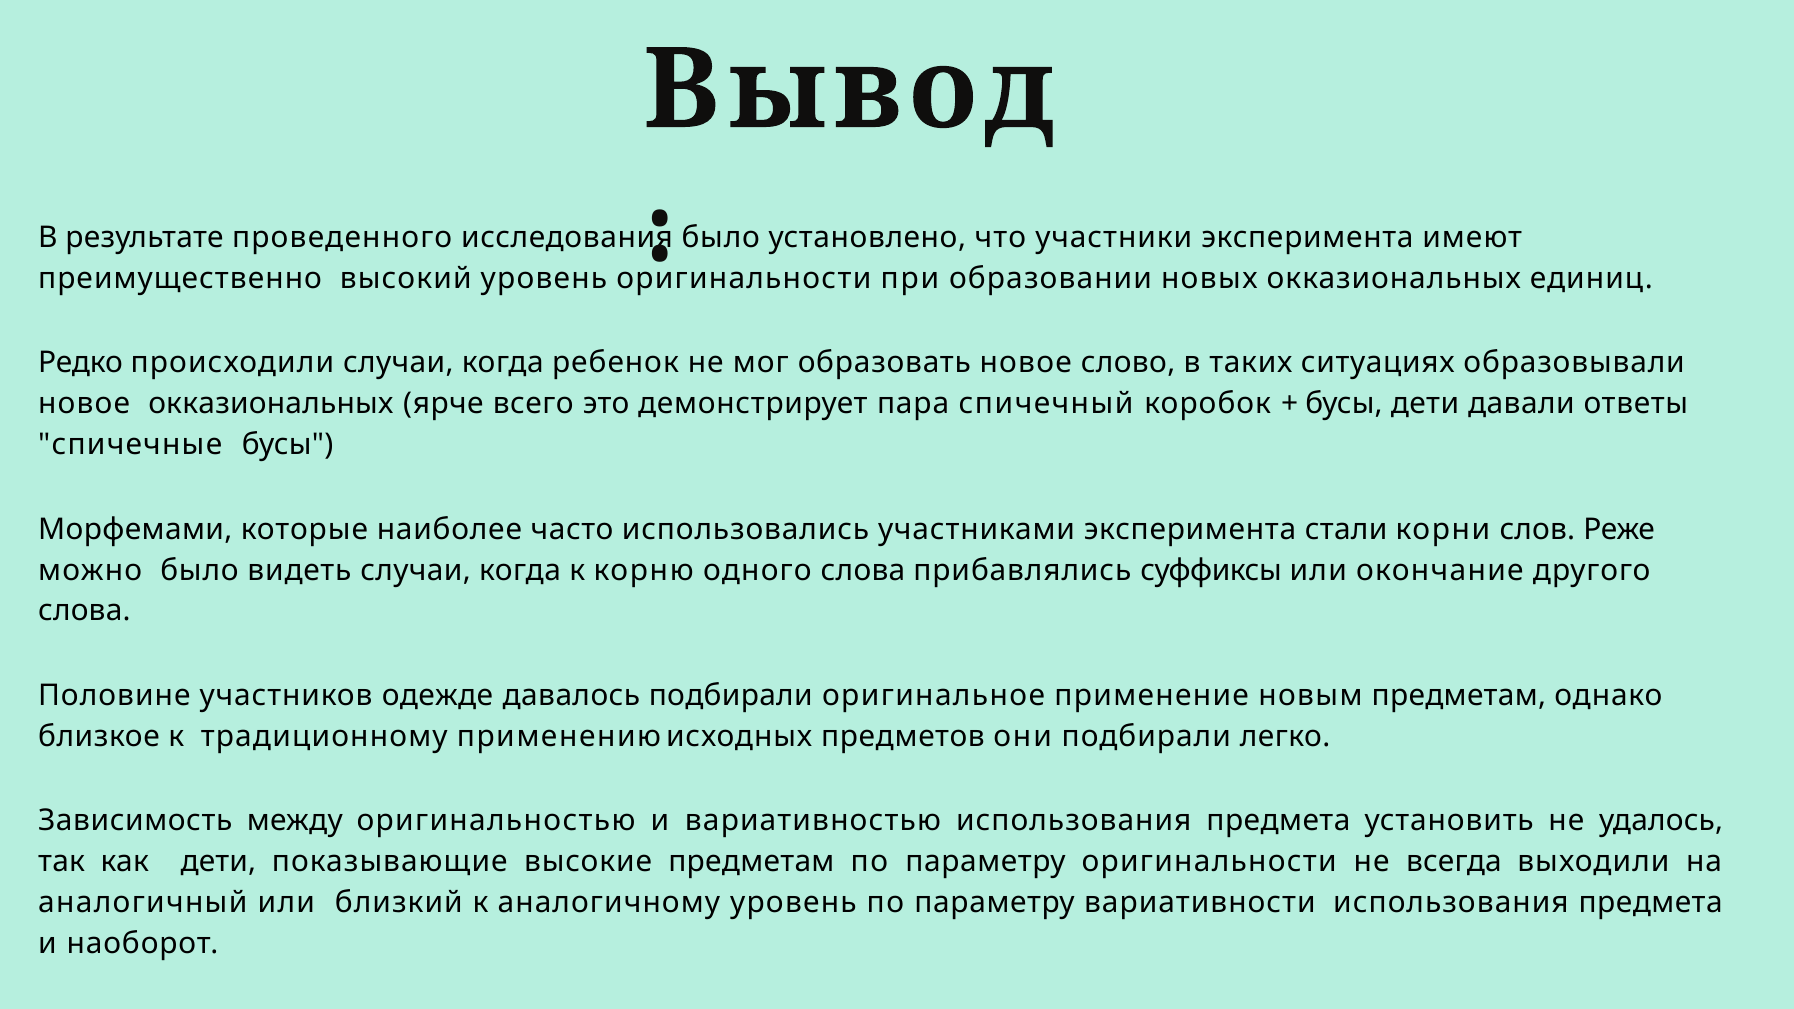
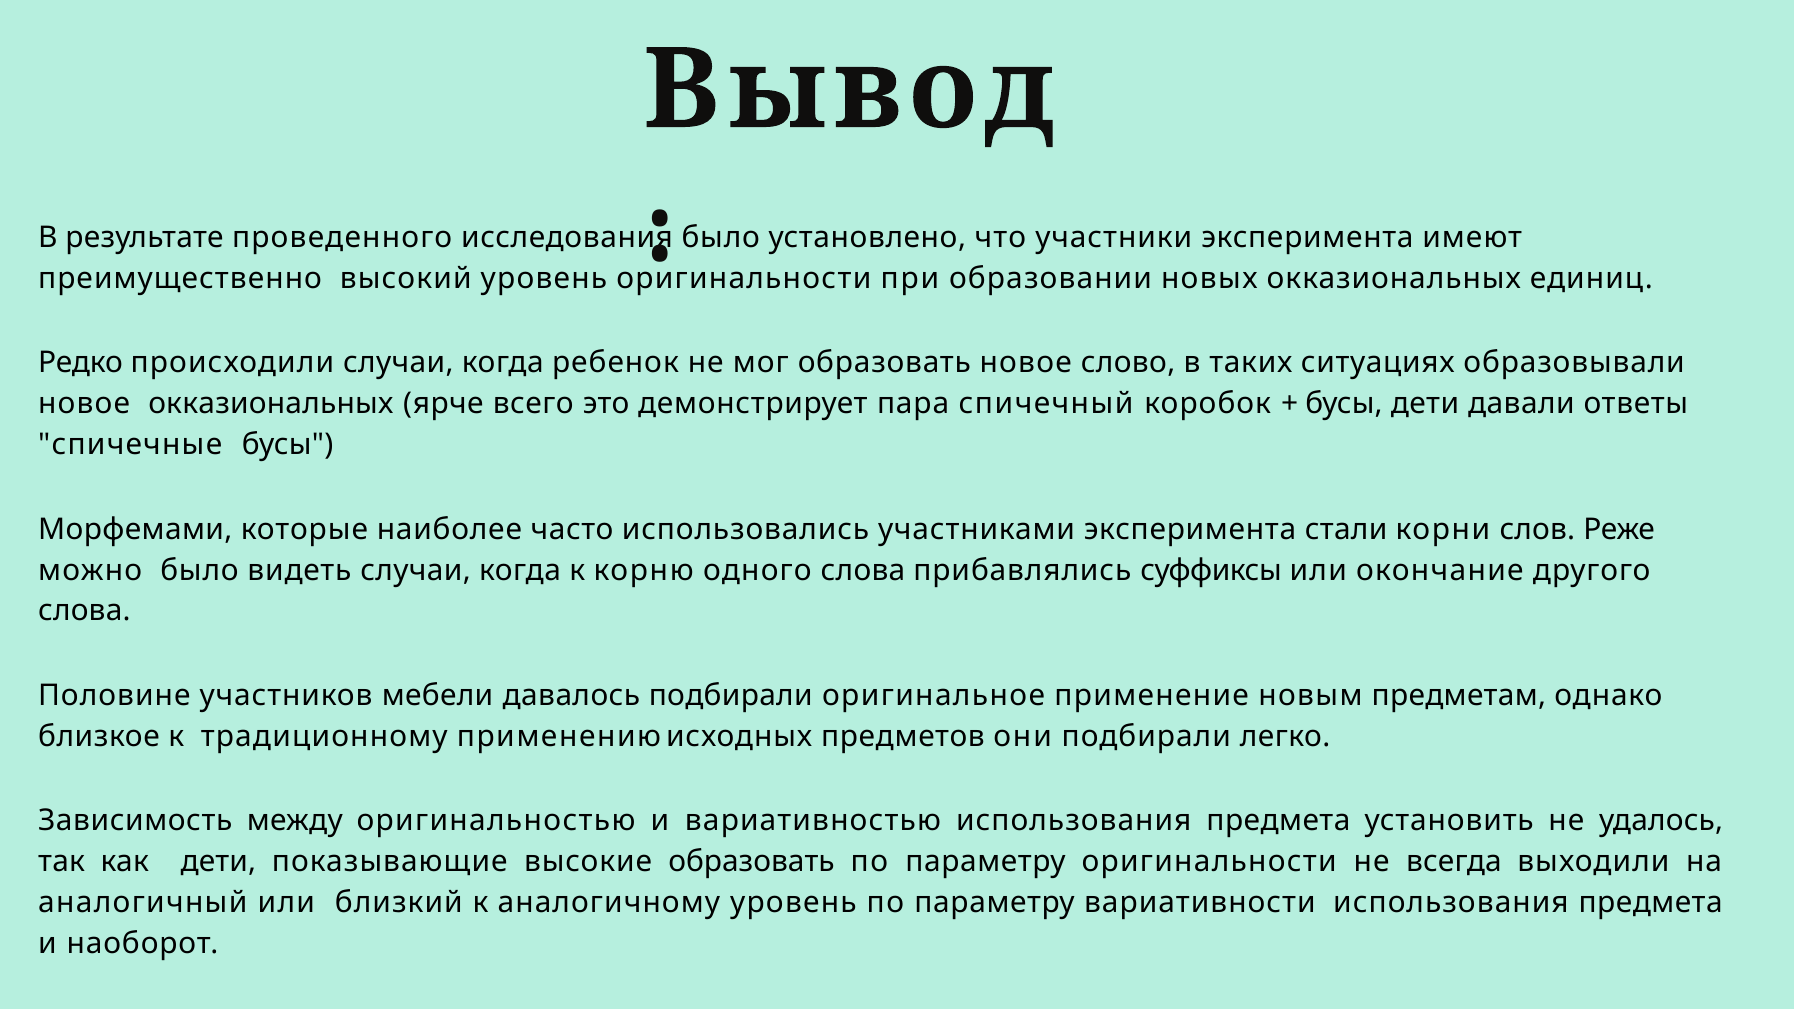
одежде: одежде -> мебели
высокие предметам: предметам -> образовать
